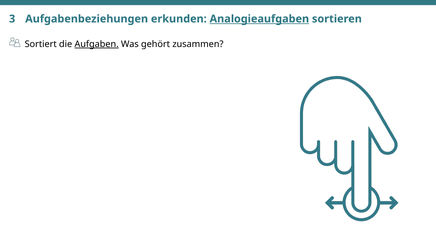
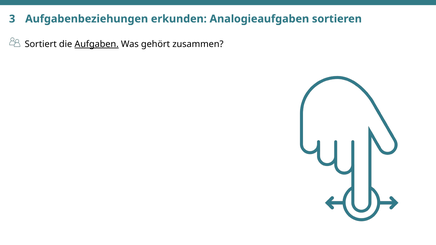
Analogieaufgaben underline: present -> none
